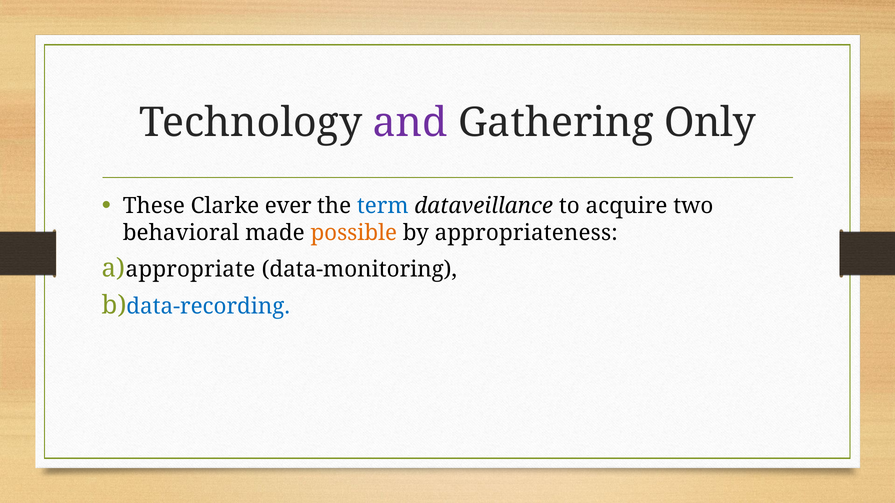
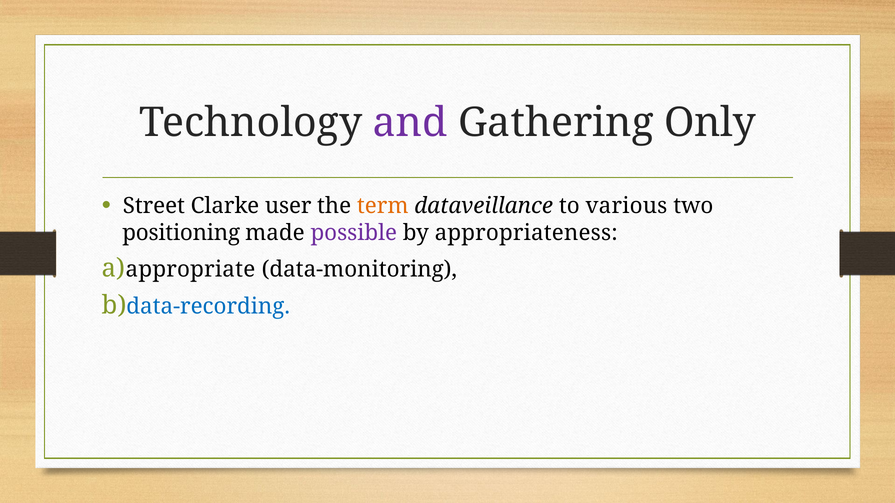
These: These -> Street
ever: ever -> user
term colour: blue -> orange
acquire: acquire -> various
behavioral: behavioral -> positioning
possible colour: orange -> purple
